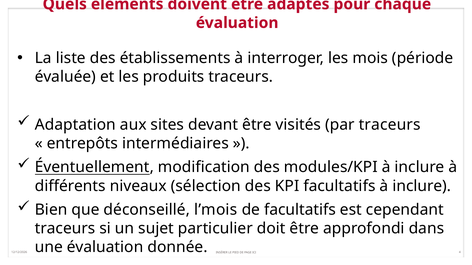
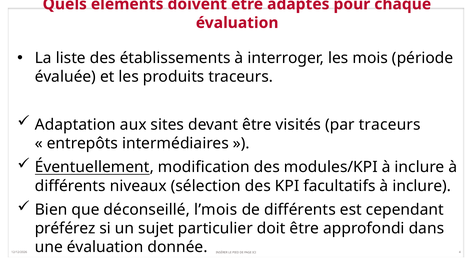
de facultatifs: facultatifs -> différents
traceurs at (65, 229): traceurs -> préférez
